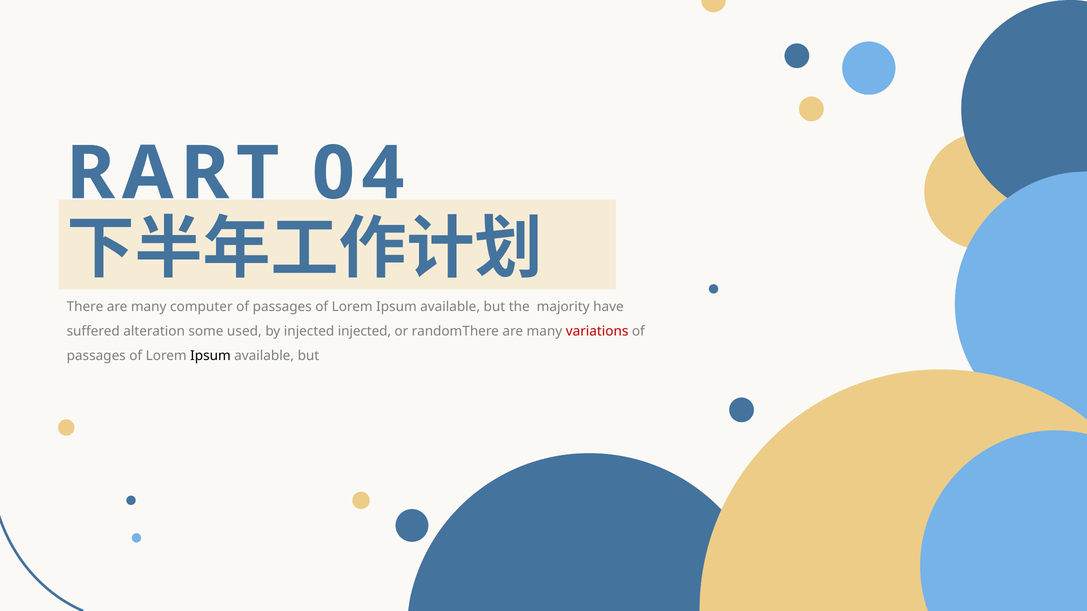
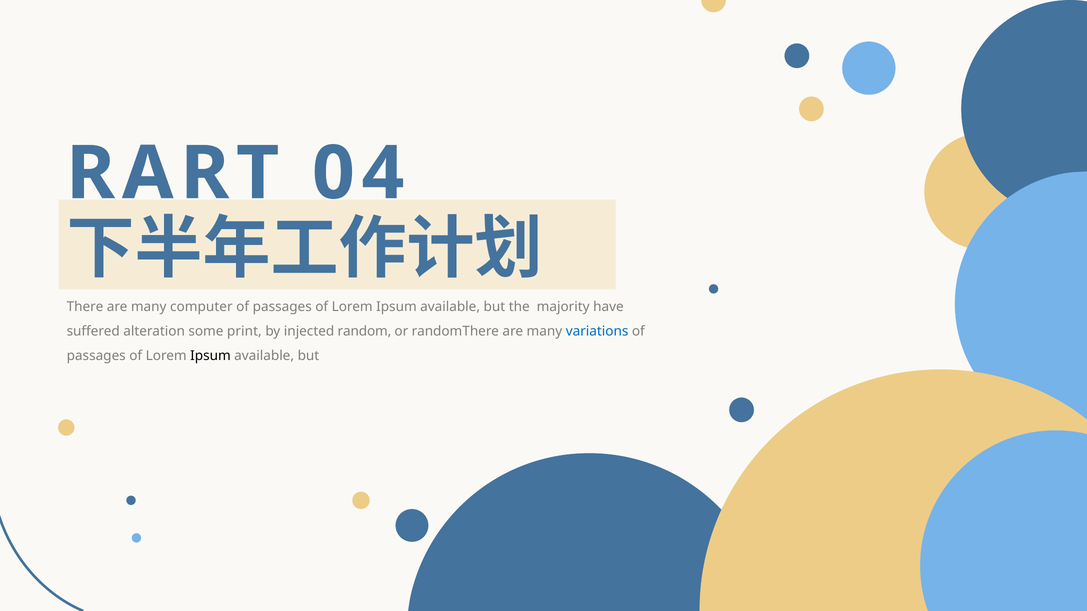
used: used -> print
injected injected: injected -> random
variations colour: red -> blue
